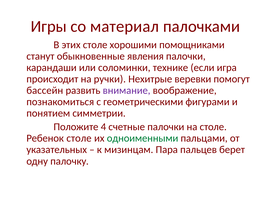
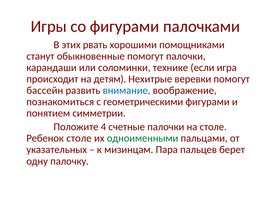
со материал: материал -> фигурами
этих столе: столе -> рвать
обыкновенные явления: явления -> помогут
ручки: ручки -> детям
внимание colour: purple -> blue
